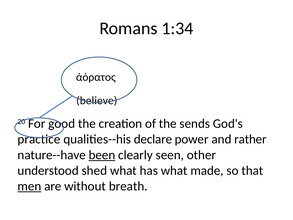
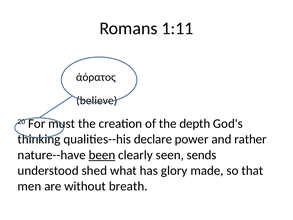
1:34: 1:34 -> 1:11
good: good -> must
sends: sends -> depth
practice: practice -> thinking
other: other -> sends
has what: what -> glory
men underline: present -> none
